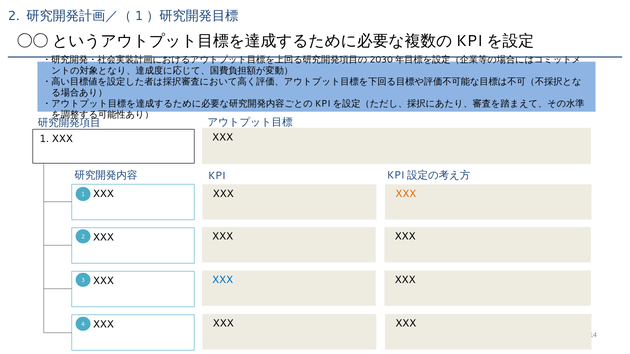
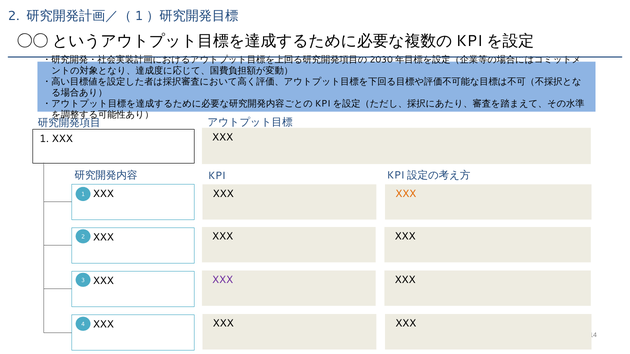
XXX at (223, 280) colour: blue -> purple
